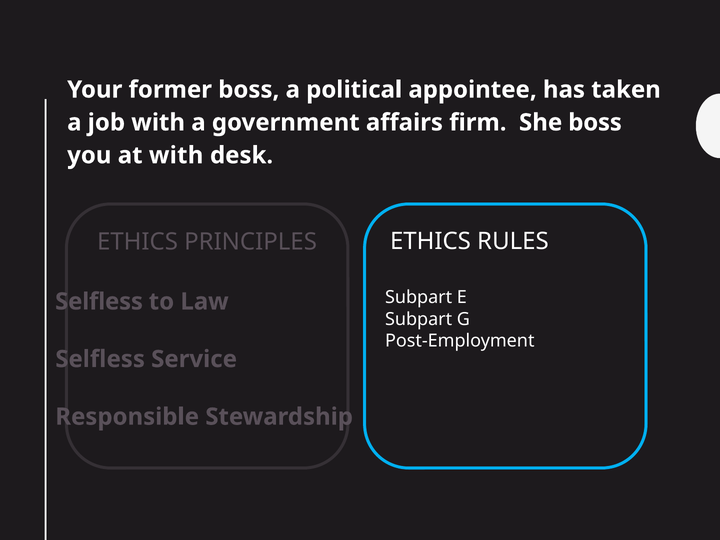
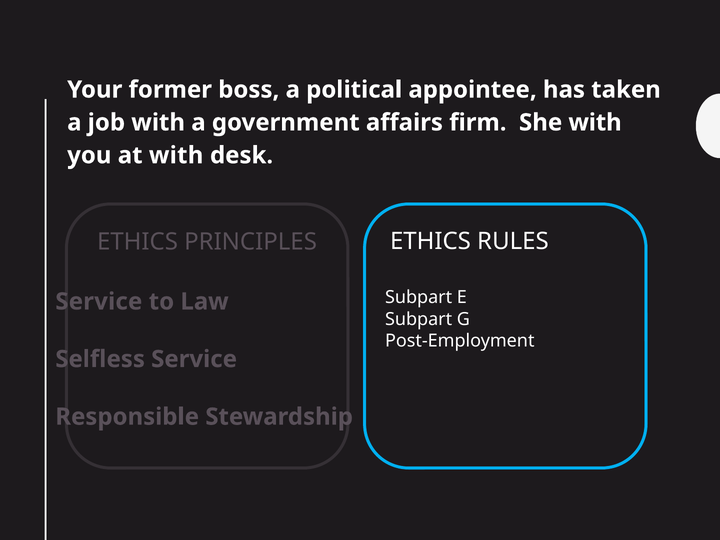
She boss: boss -> with
Selfless at (99, 302): Selfless -> Service
